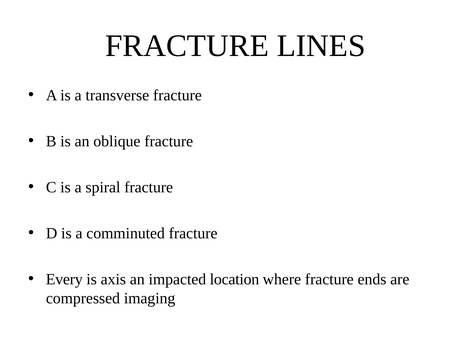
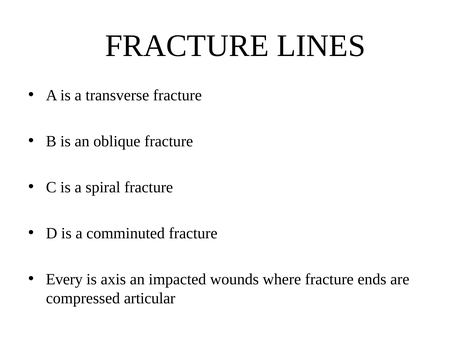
location: location -> wounds
imaging: imaging -> articular
